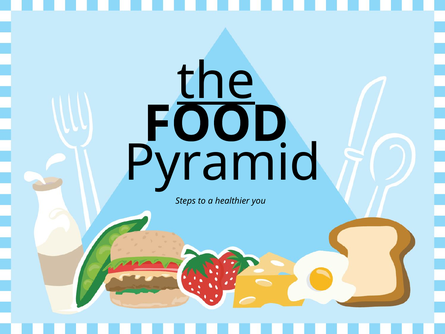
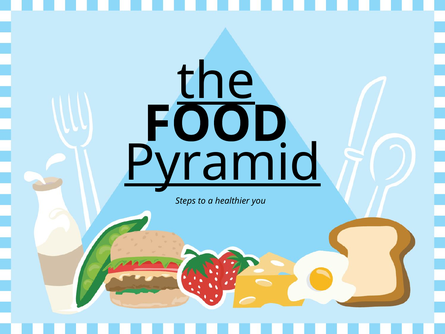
Pyramid underline: none -> present
